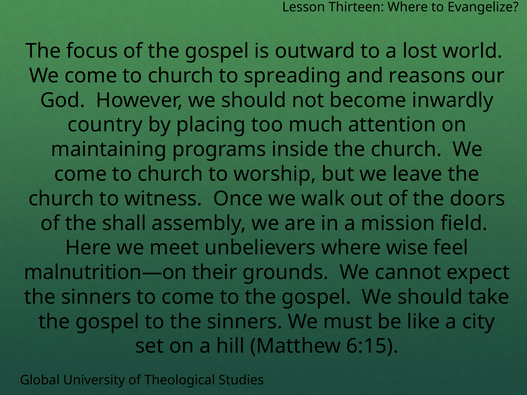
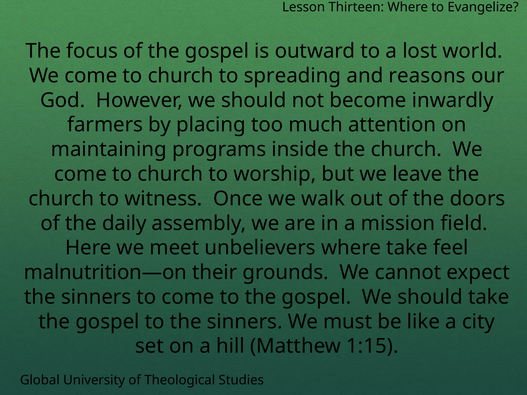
country: country -> farmers
shall: shall -> daily
where wise: wise -> take
6:15: 6:15 -> 1:15
